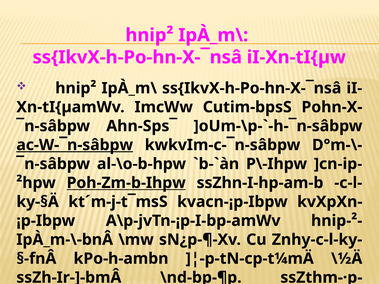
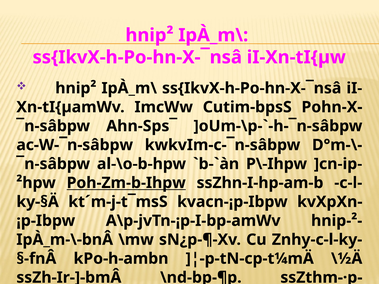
ac-W-¯n-sâbpw underline: present -> none
